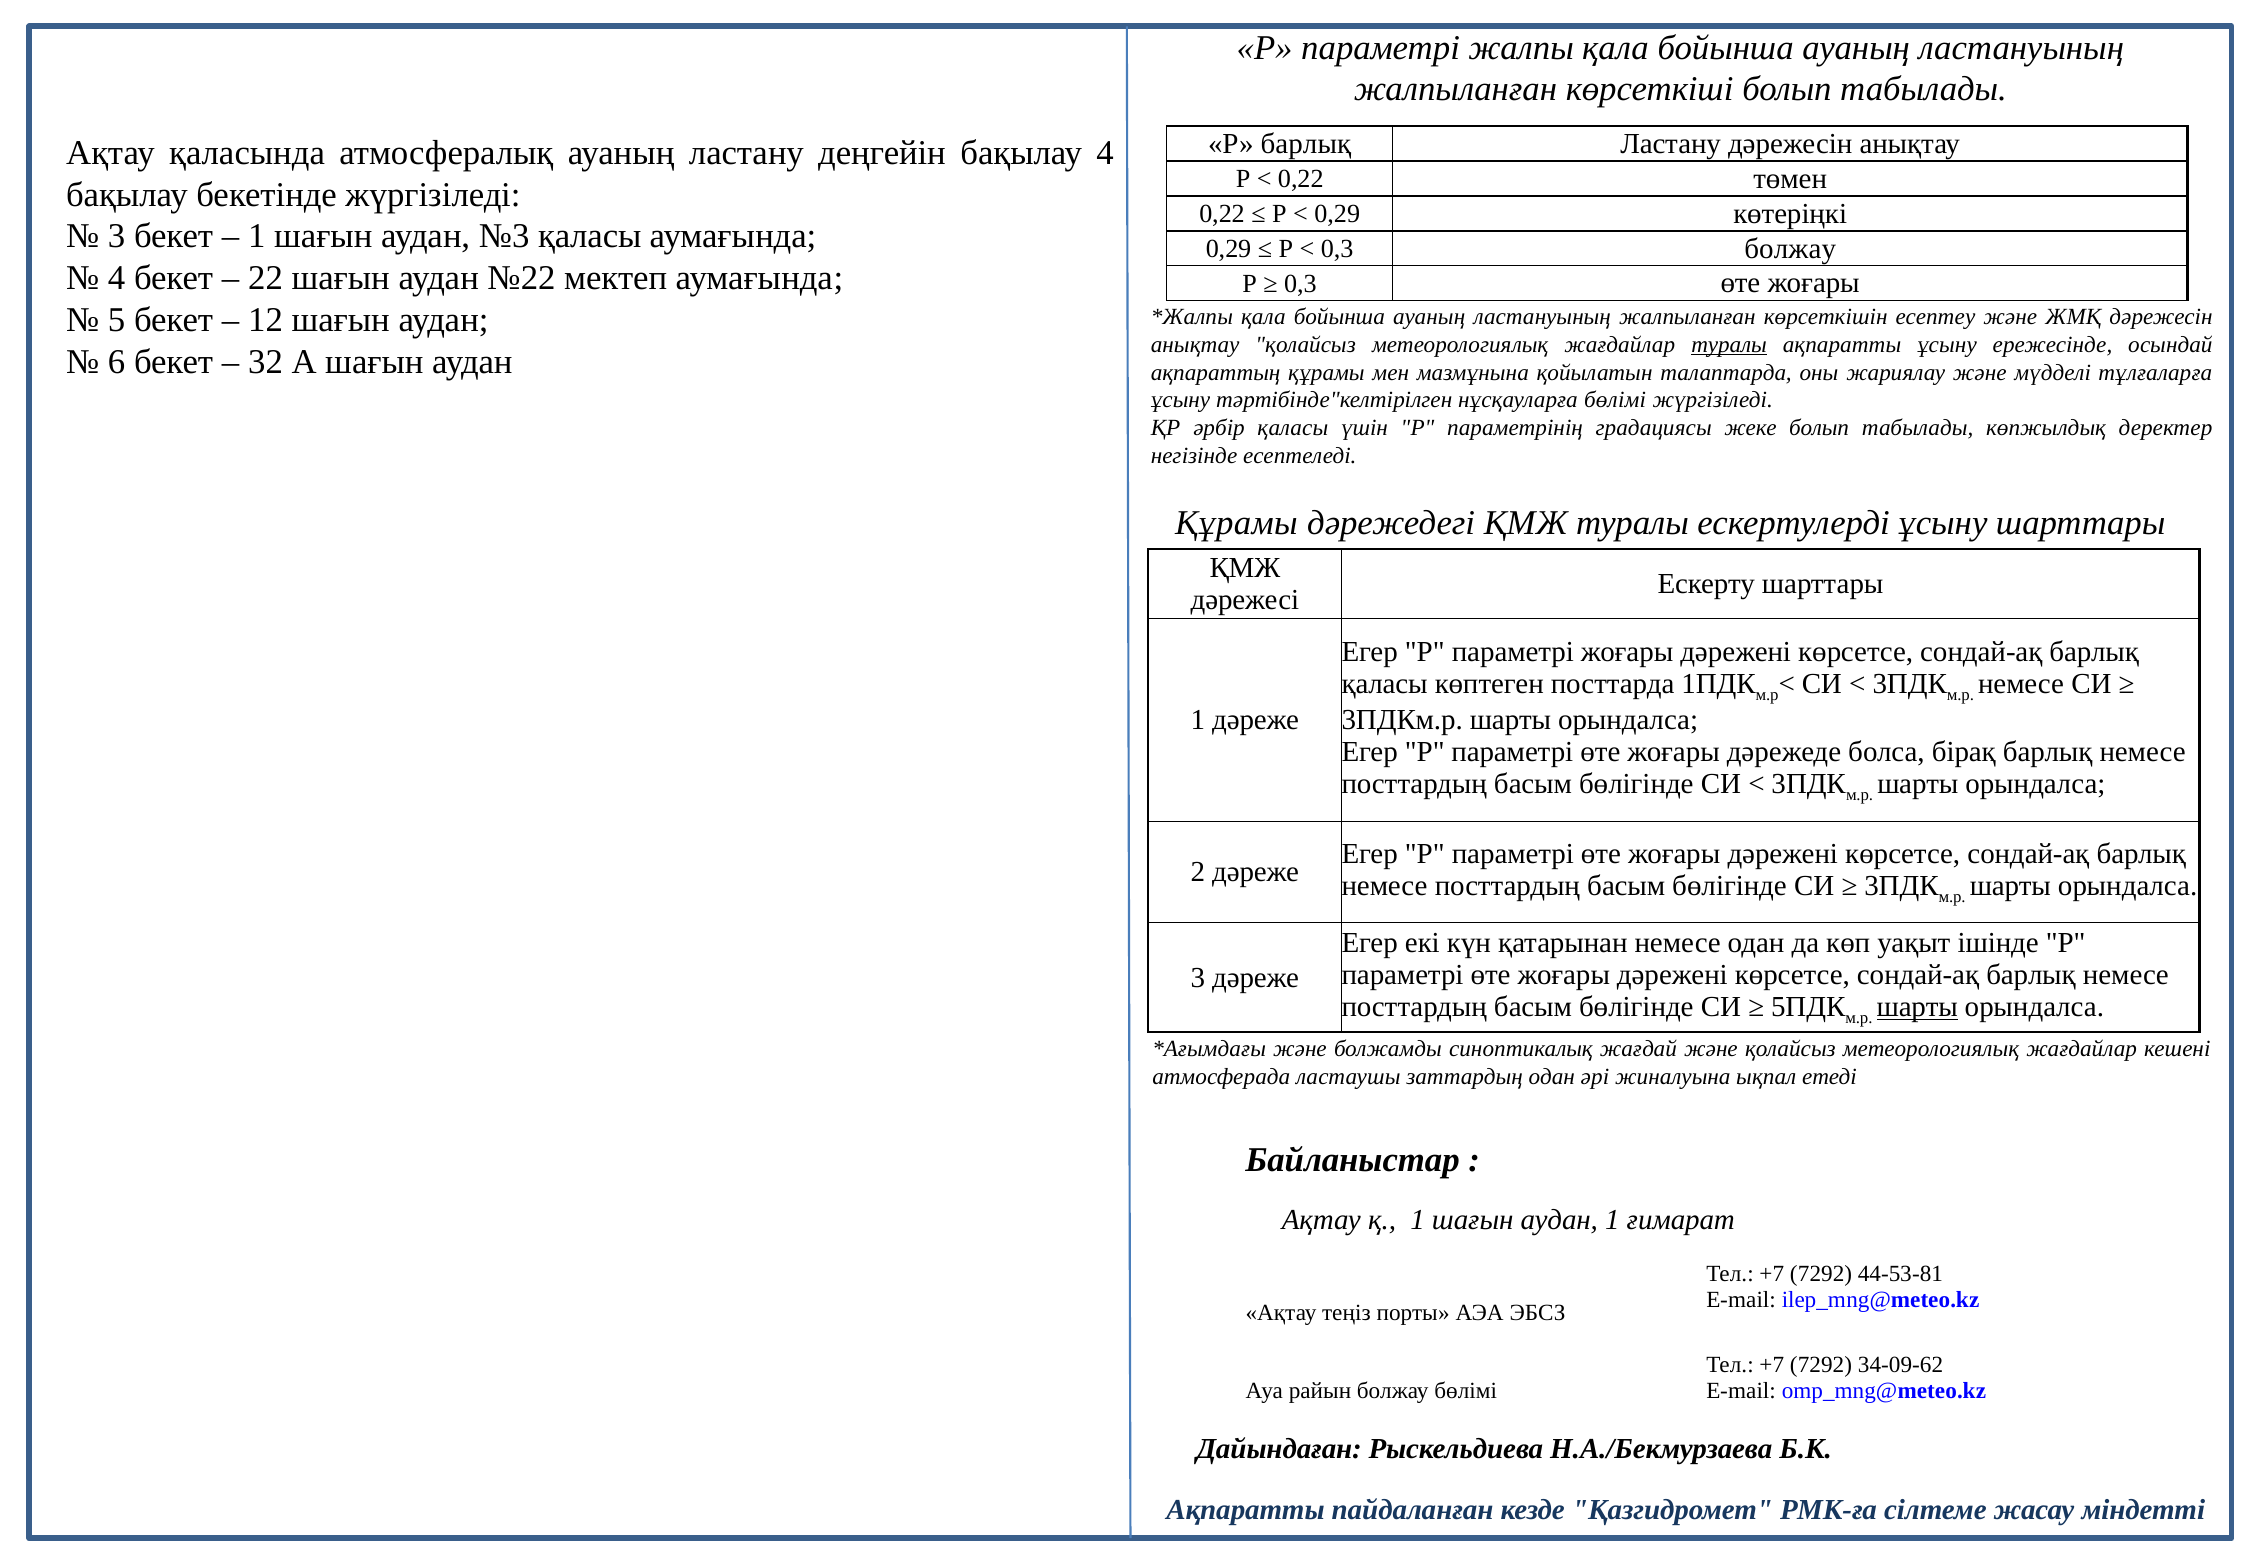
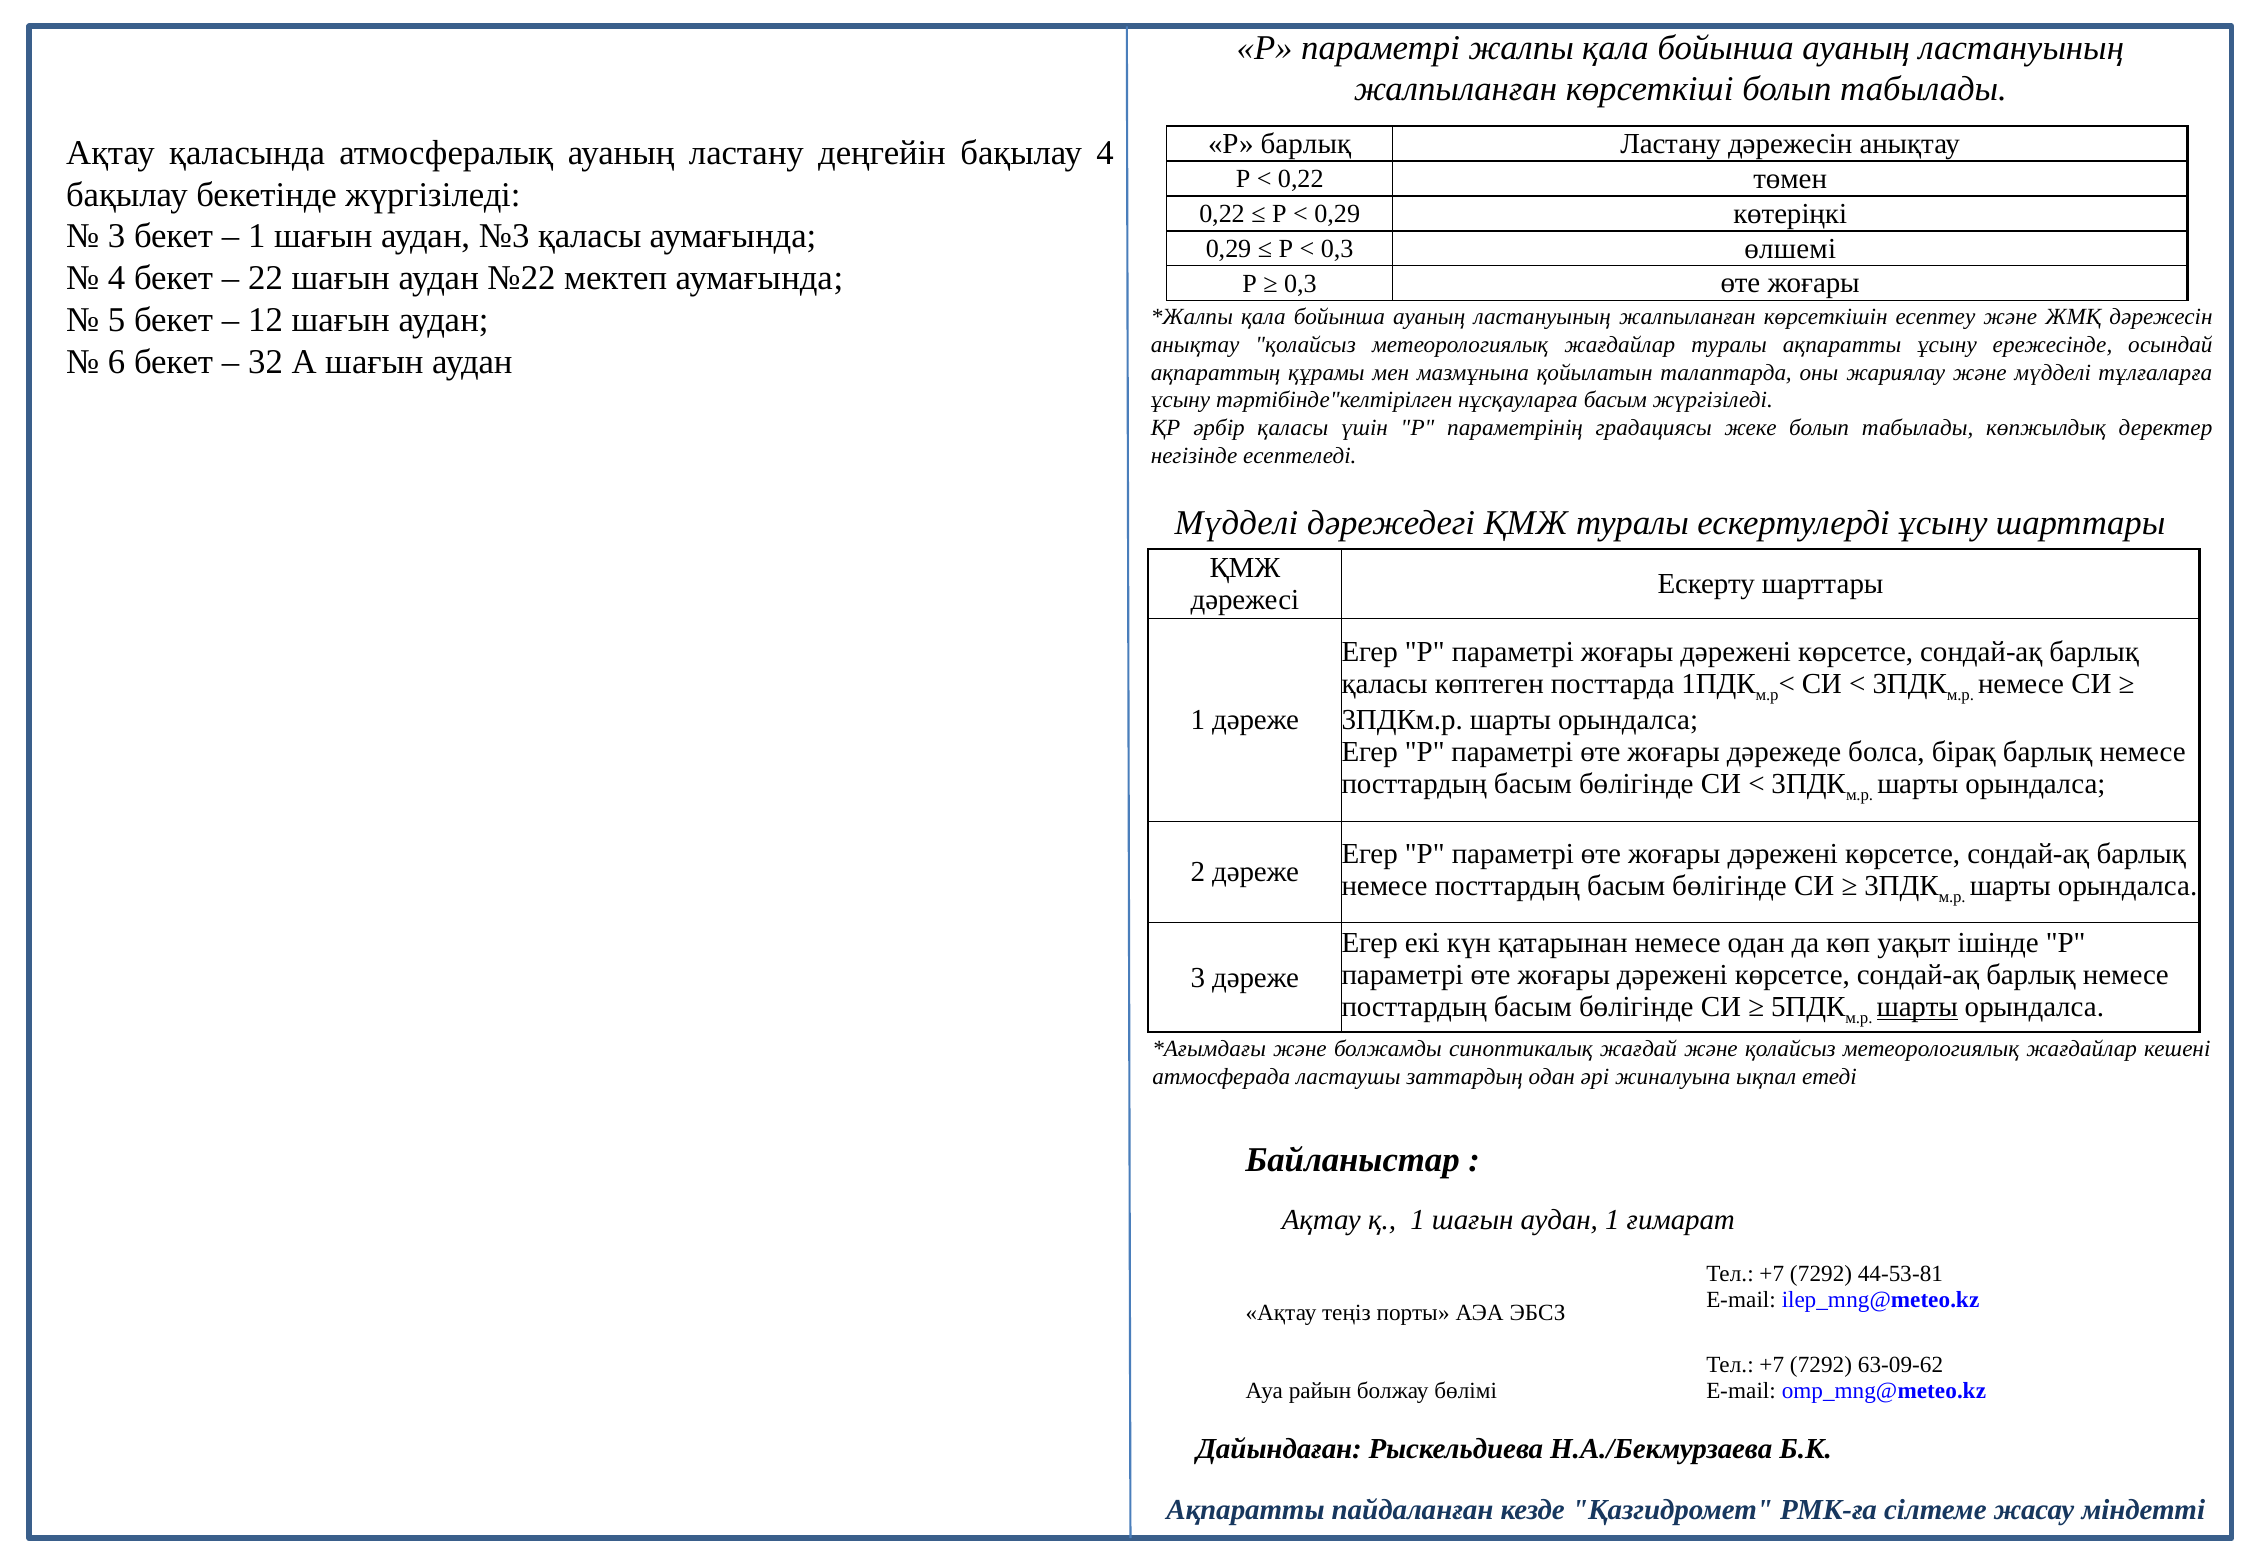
0,3 болжау: болжау -> өлшемі
туралы at (1729, 345) underline: present -> none
нұсқауларға бөлімі: бөлімі -> басым
Құрамы at (1236, 523): Құрамы -> Мүдделі
34-09-62: 34-09-62 -> 63-09-62
